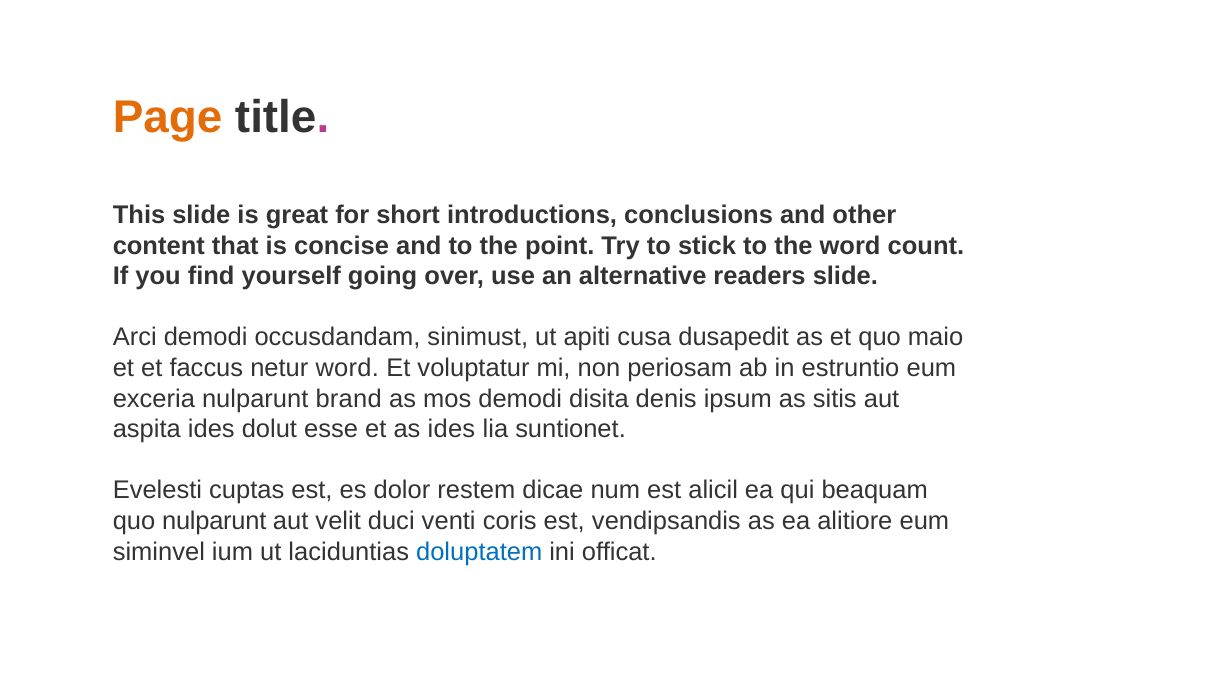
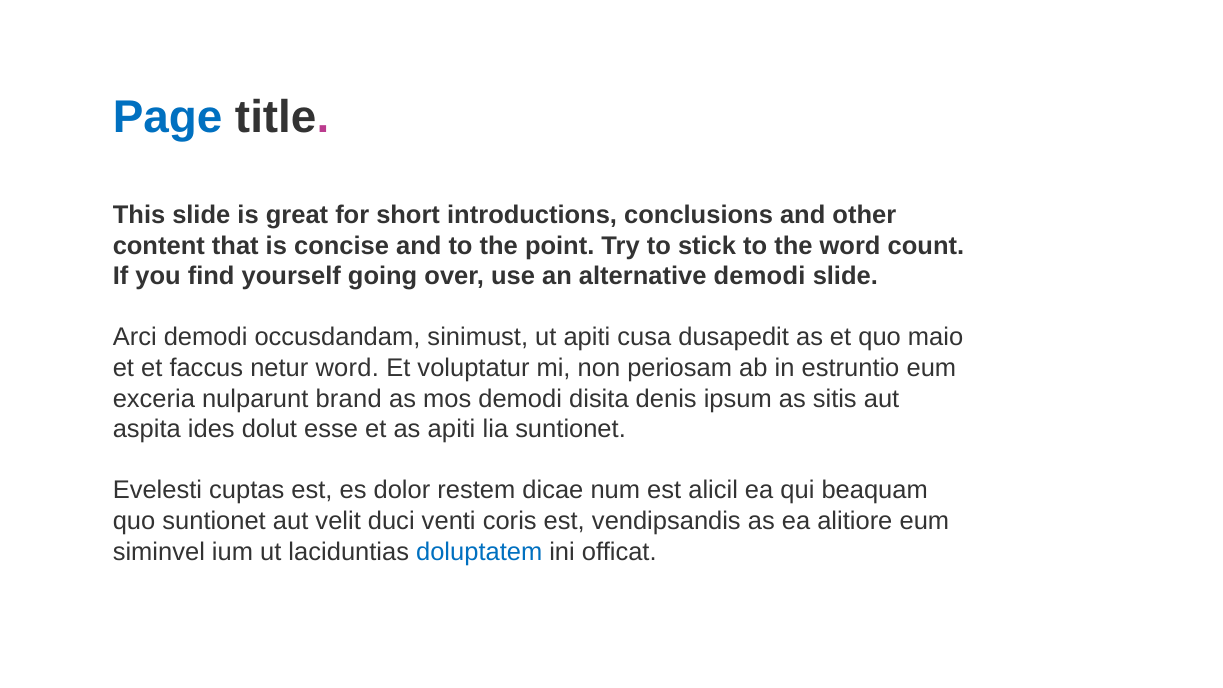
Page colour: orange -> blue
alternative readers: readers -> demodi
as ides: ides -> apiti
quo nulparunt: nulparunt -> suntionet
